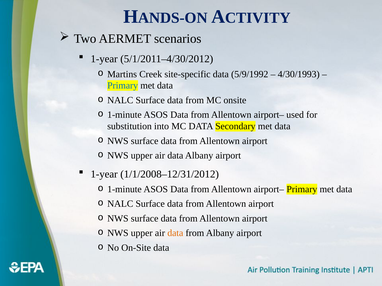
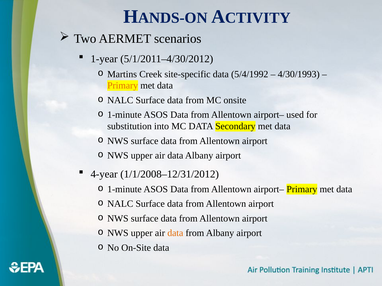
5/9/1992: 5/9/1992 -> 5/4/1992
Primary at (123, 86) colour: blue -> orange
1-year at (104, 174): 1-year -> 4-year
